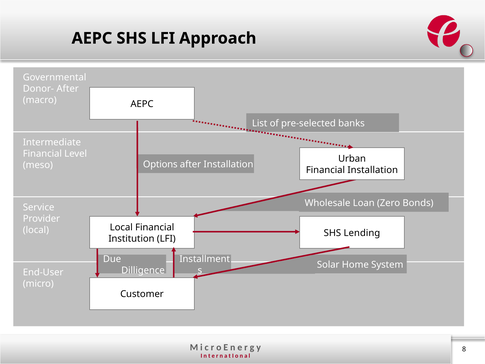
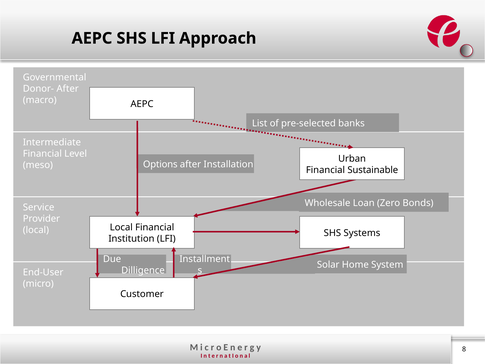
Financial Installation: Installation -> Sustainable
Lending: Lending -> Systems
